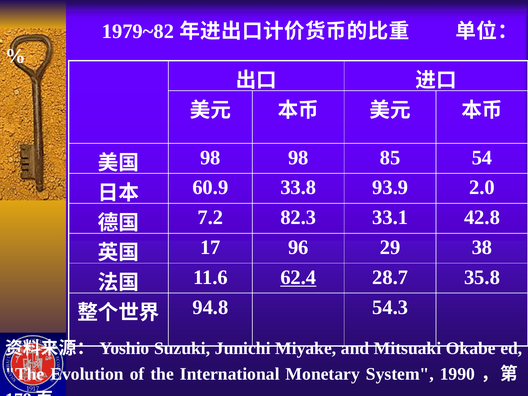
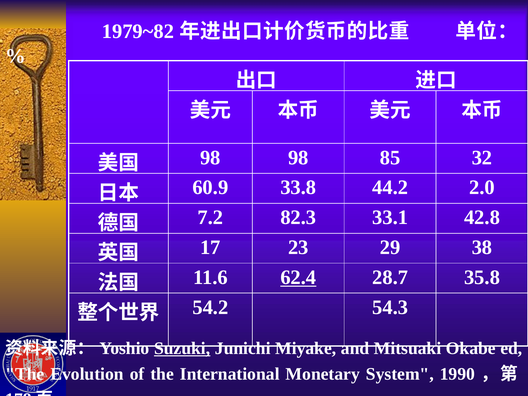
54: 54 -> 32
93.9: 93.9 -> 44.2
96: 96 -> 23
94.8: 94.8 -> 54.2
Suzuki underline: none -> present
